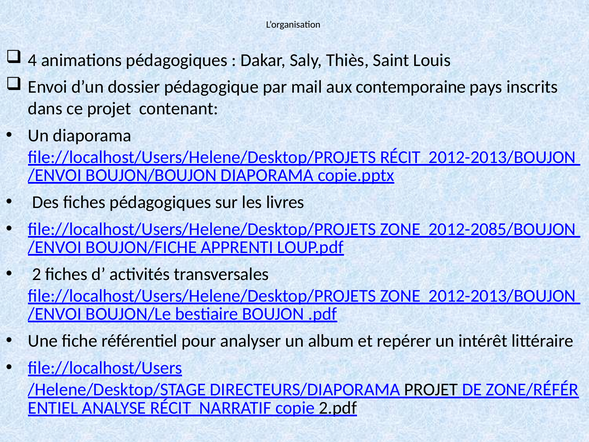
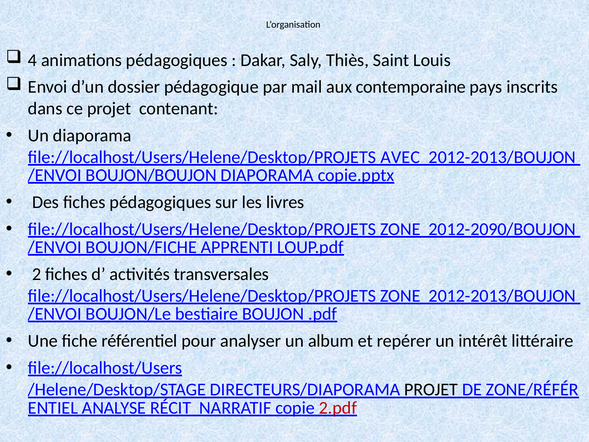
file://localhost/Users/Helene/Desktop/PROJETS RÉCIT: RÉCIT -> AVEC
2012-2085/BOUJON: 2012-2085/BOUJON -> 2012-2090/BOUJON
2.pdf colour: black -> red
